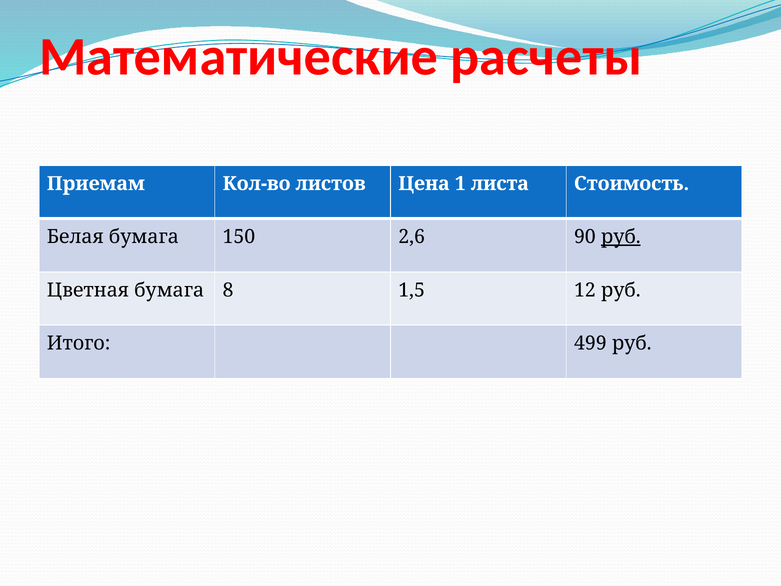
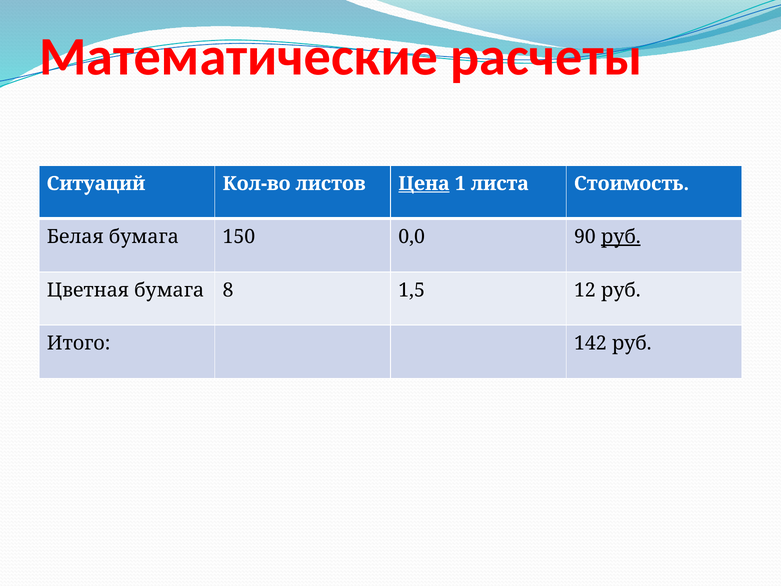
Приемам: Приемам -> Ситуаций
Цена underline: none -> present
2,6: 2,6 -> 0,0
499: 499 -> 142
